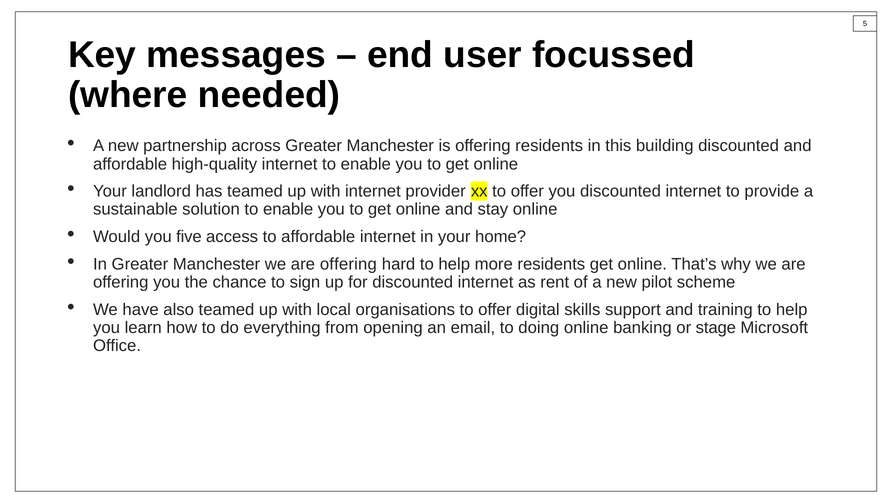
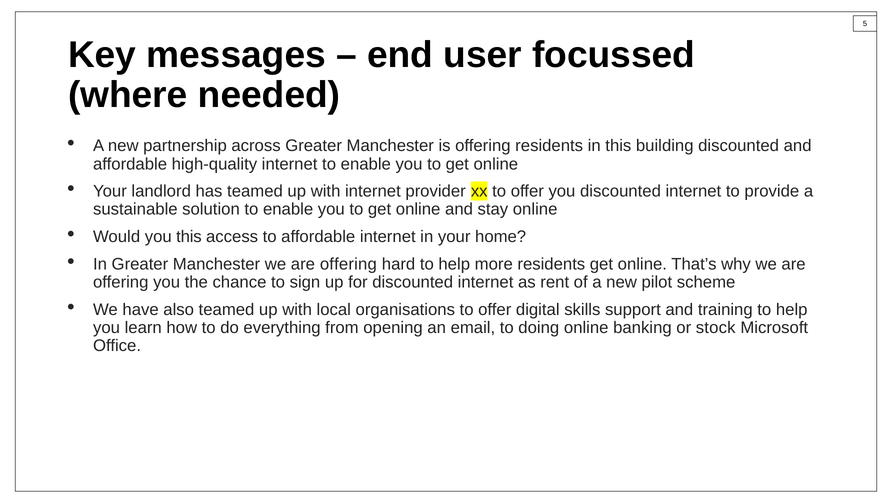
you five: five -> this
stage: stage -> stock
